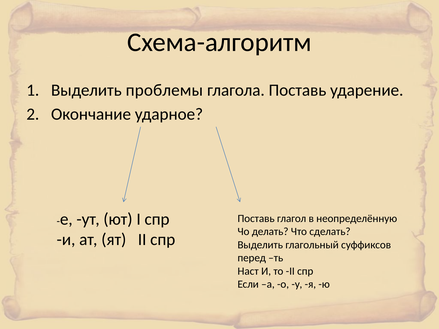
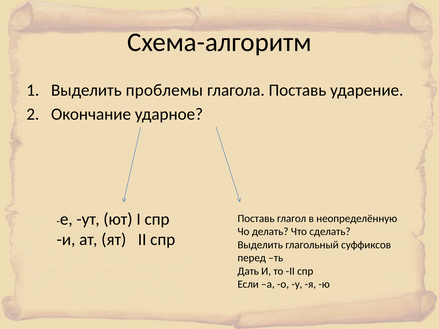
Наст: Наст -> Дать
